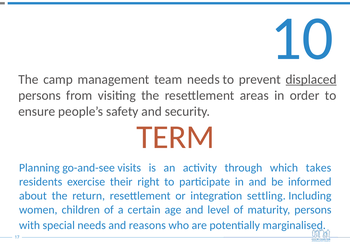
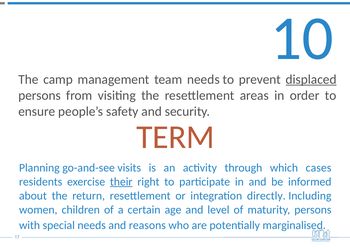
takes: takes -> cases
their underline: none -> present
settling: settling -> directly
